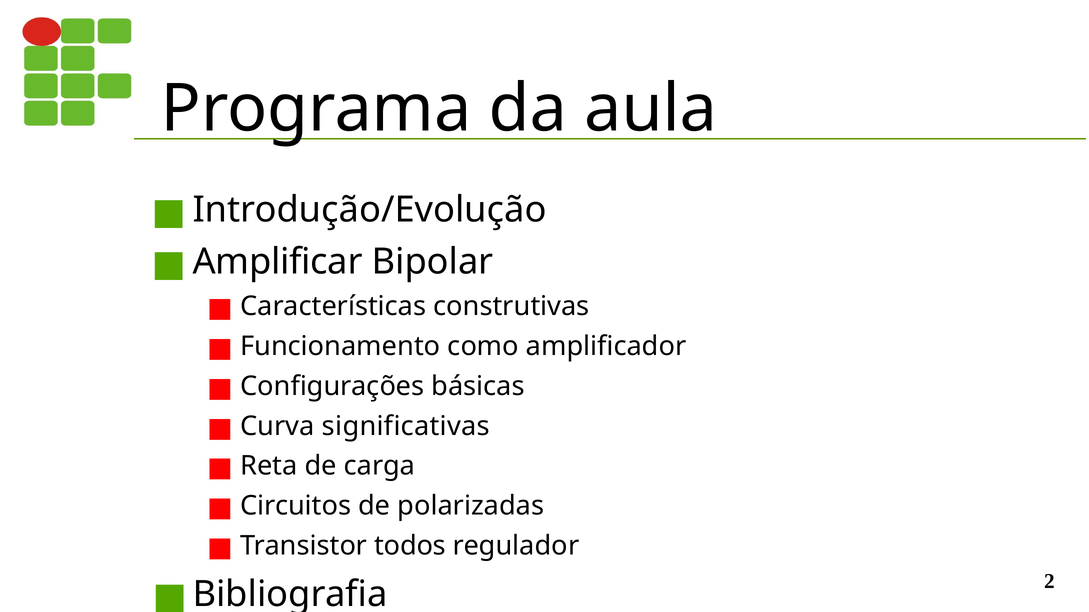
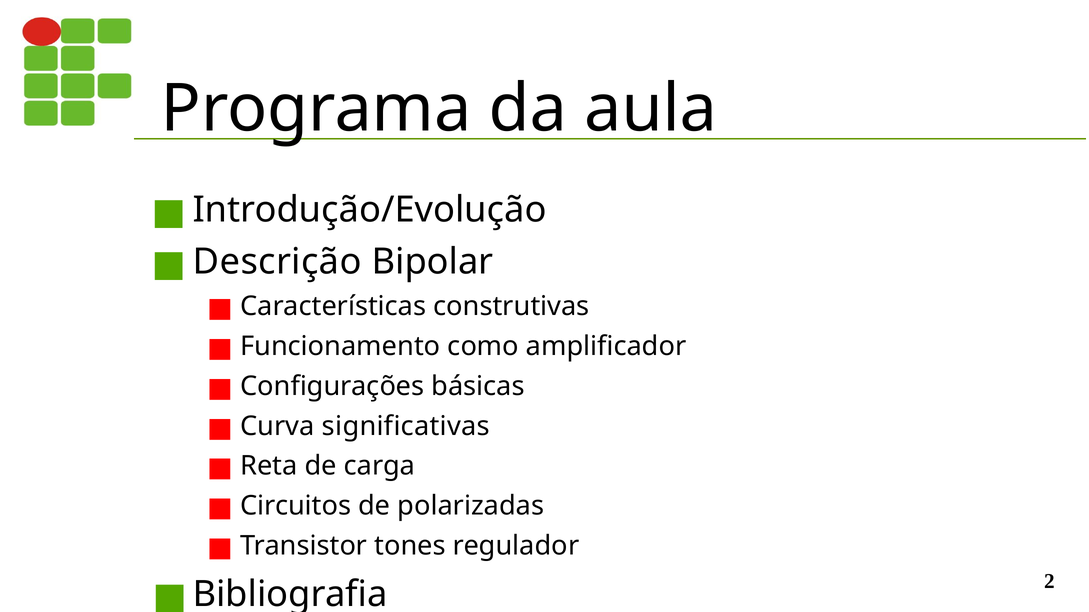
Amplificar: Amplificar -> Descrição
todos: todos -> tones
